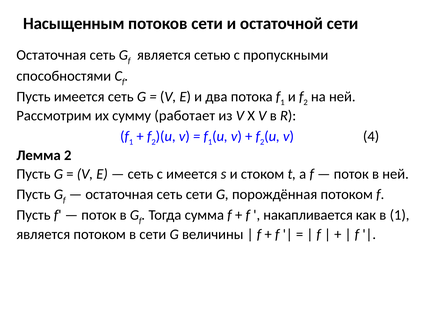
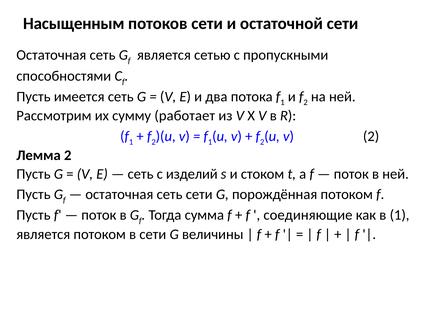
v 4: 4 -> 2
с имеется: имеется -> изделий
накапливается: накапливается -> соединяющие
